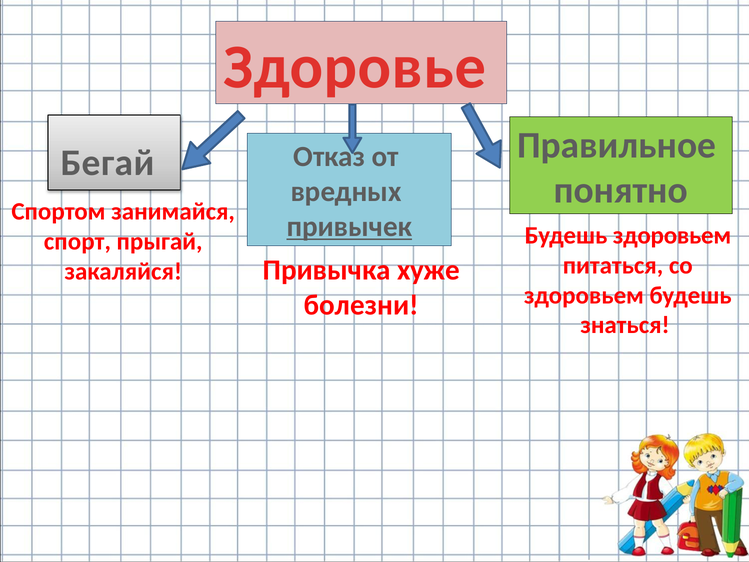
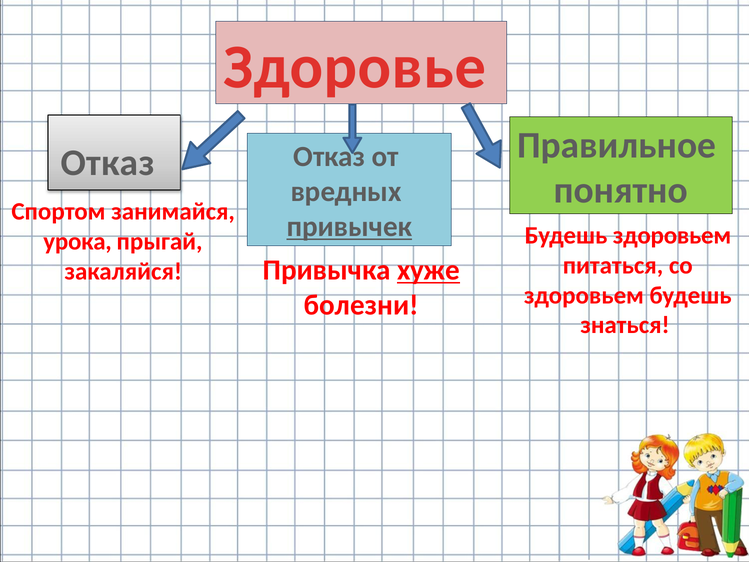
Бегай at (108, 163): Бегай -> Отказ
спорт: спорт -> урока
хуже underline: none -> present
